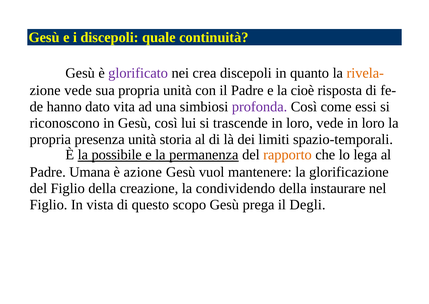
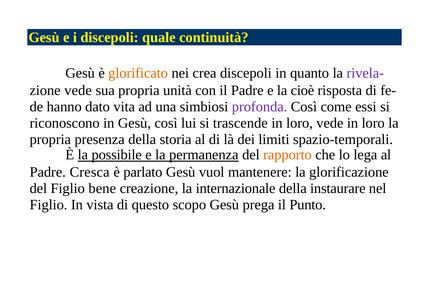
glorificato colour: purple -> orange
rivela- colour: orange -> purple
presenza unità: unità -> della
Umana: Umana -> Cresca
azione: azione -> parlato
Figlio della: della -> bene
condividendo: condividendo -> internazionale
Degli: Degli -> Punto
